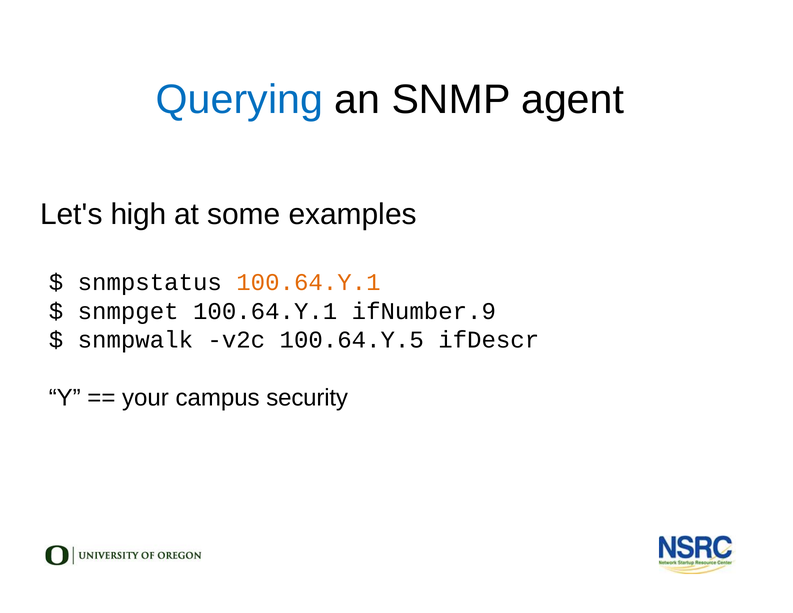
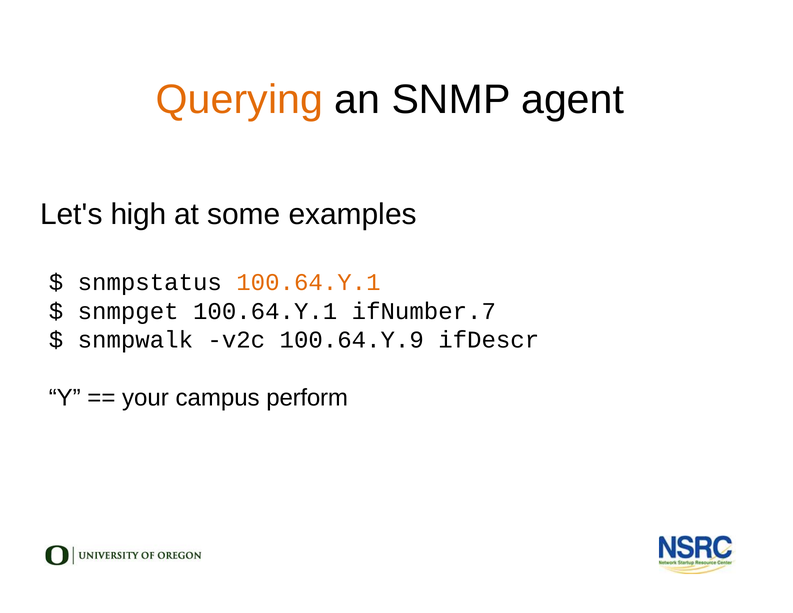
Querying colour: blue -> orange
ifNumber.9: ifNumber.9 -> ifNumber.7
100.64.Y.5: 100.64.Y.5 -> 100.64.Y.9
security: security -> perform
